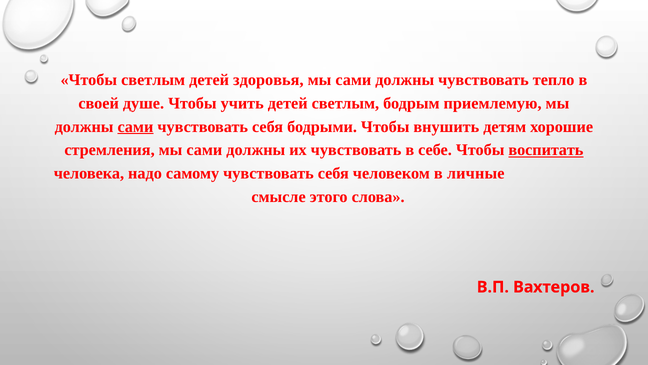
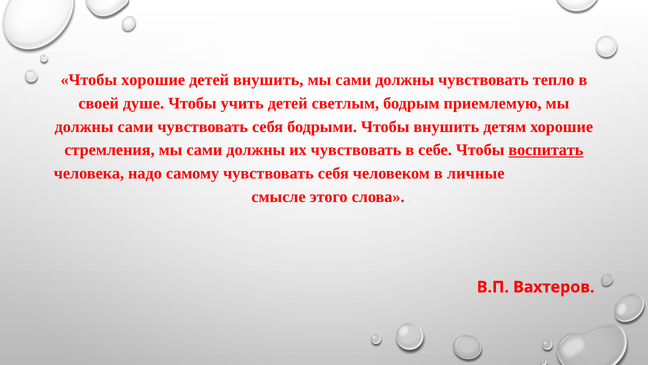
Чтобы светлым: светлым -> хорошие
детей здоровья: здоровья -> внушить
сами at (135, 126) underline: present -> none
